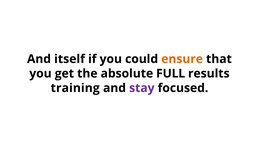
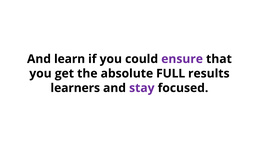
itself: itself -> learn
ensure colour: orange -> purple
training: training -> learners
